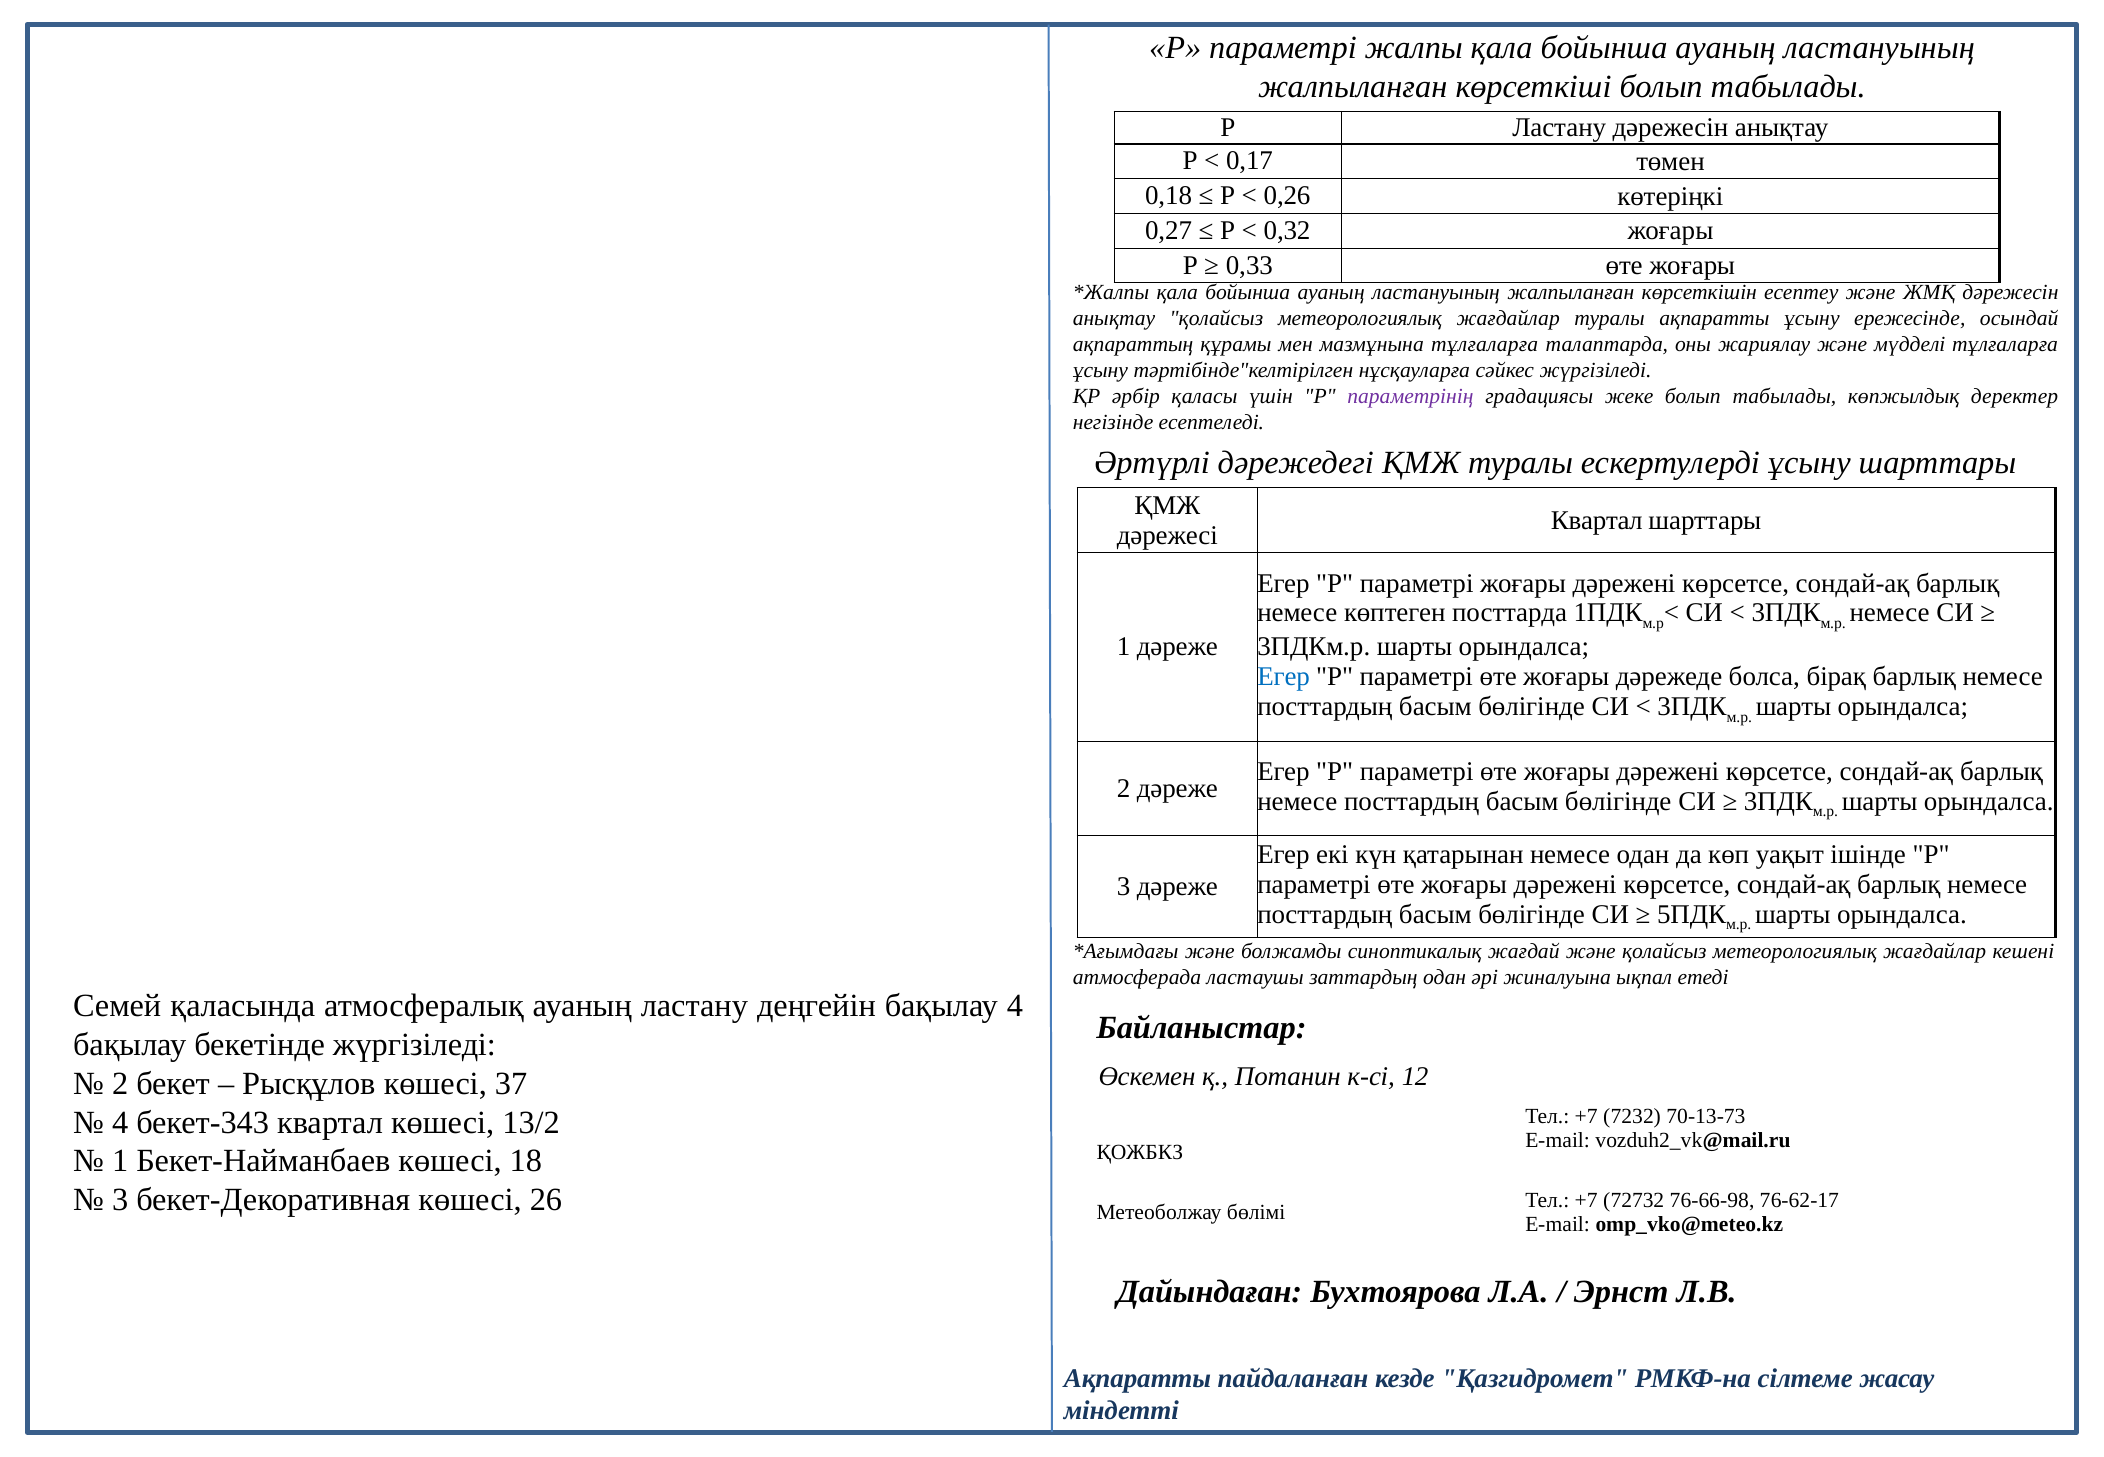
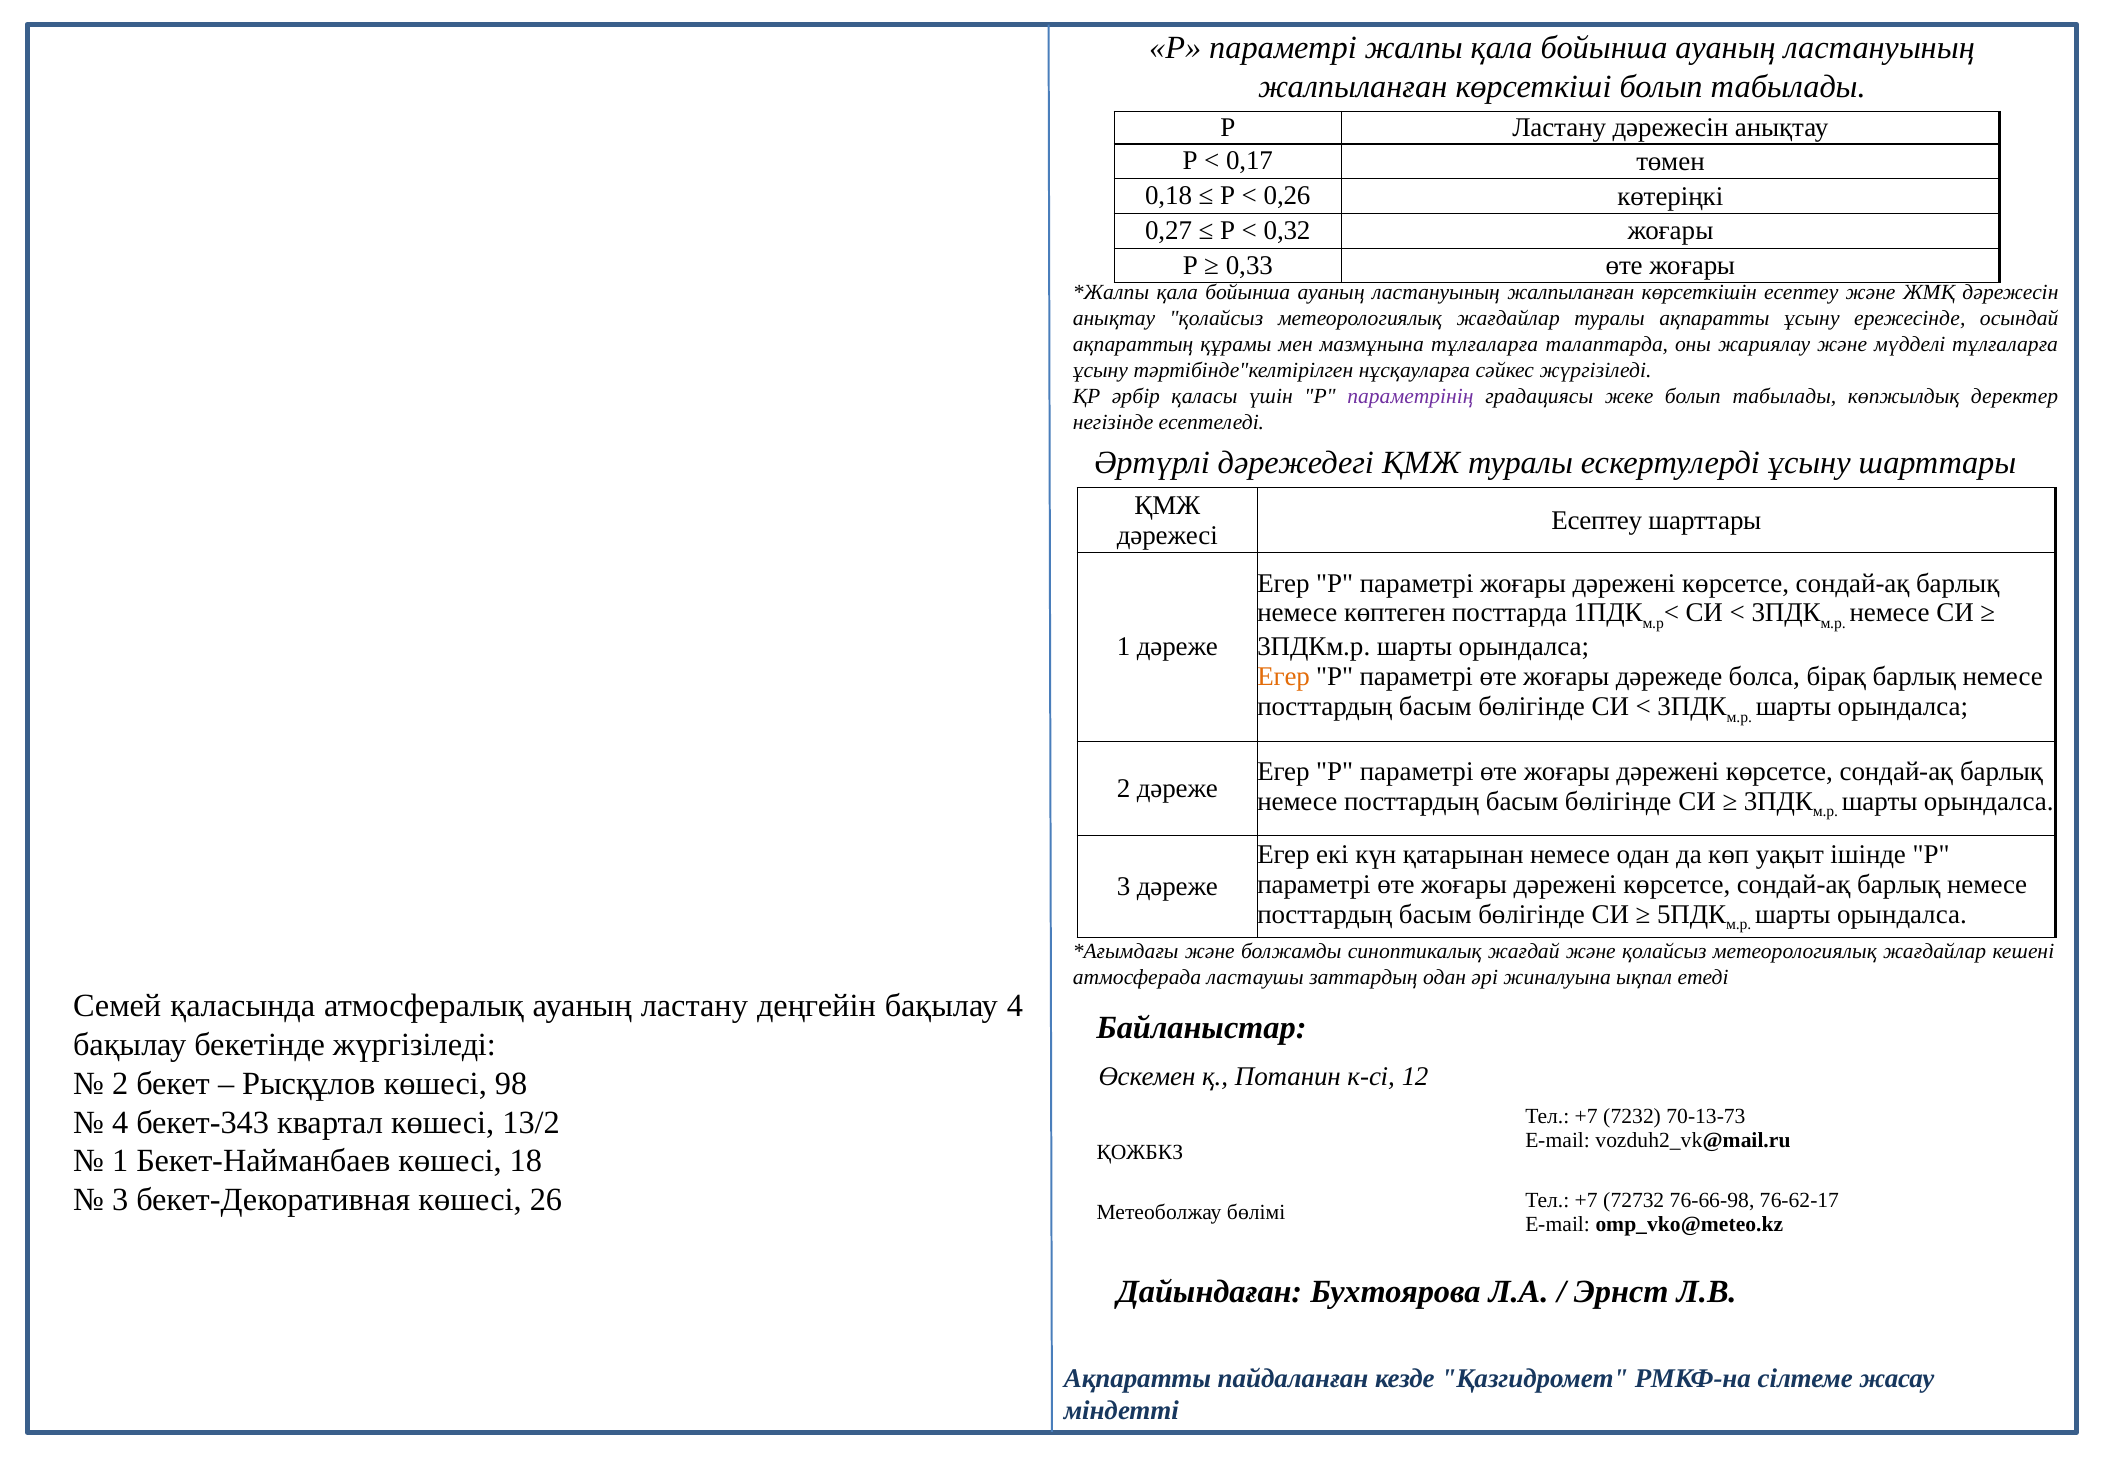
Квартал at (1597, 520): Квартал -> Есептеу
Егер at (1284, 677) colour: blue -> orange
37: 37 -> 98
